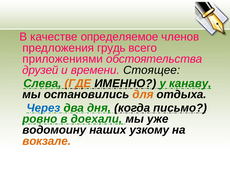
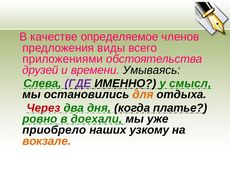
грудь: грудь -> виды
Стоящее: Стоящее -> Умываясь
ГДЕ colour: orange -> purple
канаву: канаву -> смысл
Через colour: blue -> red
письмо: письмо -> платье
водомоину: водомоину -> приобрело
